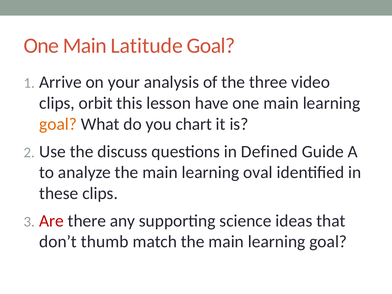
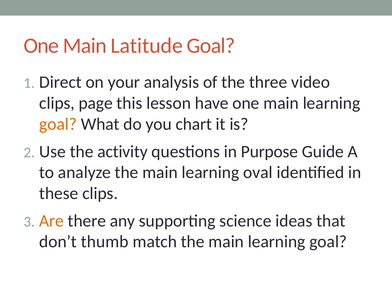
Arrive: Arrive -> Direct
orbit: orbit -> page
discuss: discuss -> activity
Defined: Defined -> Purpose
Are colour: red -> orange
